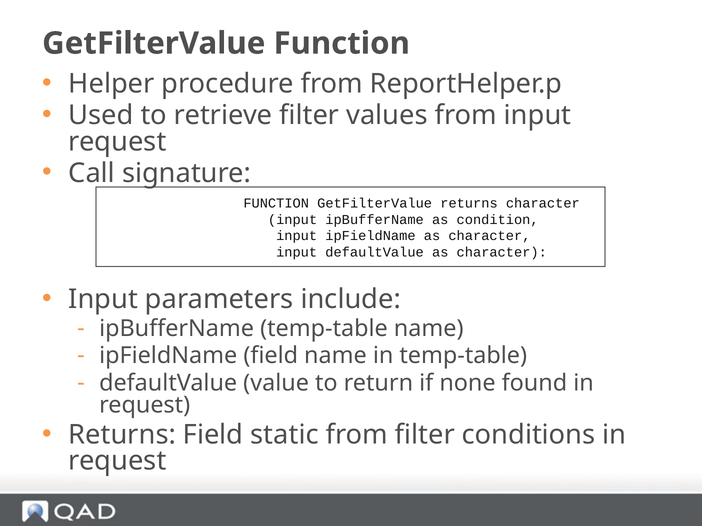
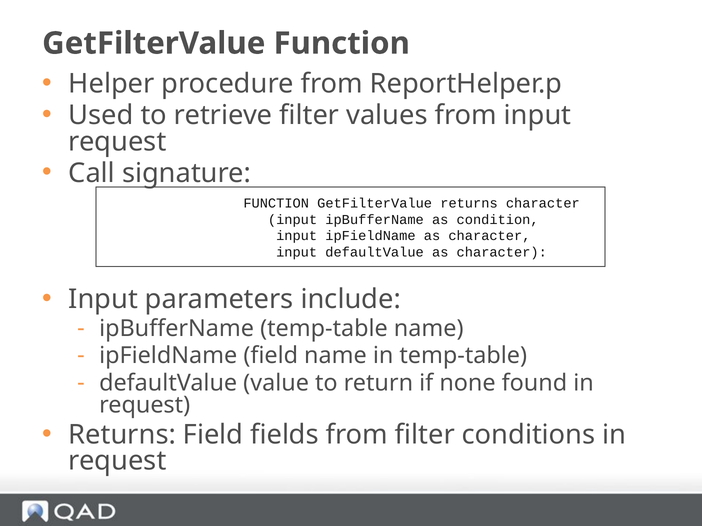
static: static -> fields
